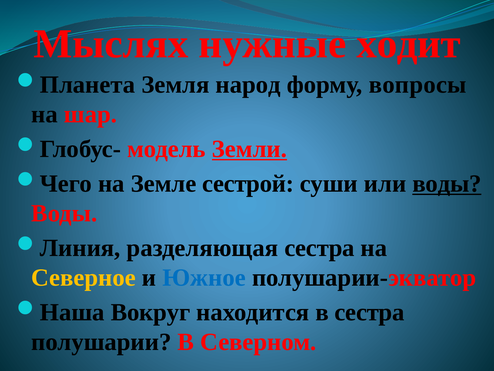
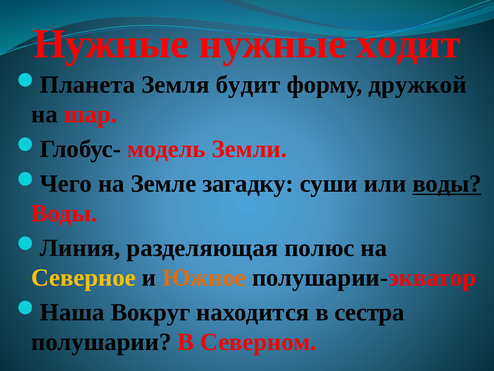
Мыслях at (111, 44): Мыслях -> Нужные
народ: народ -> будит
вопросы: вопросы -> дружкой
Земли underline: present -> none
сестрой: сестрой -> загадку
разделяющая сестра: сестра -> полюс
Южное colour: blue -> orange
